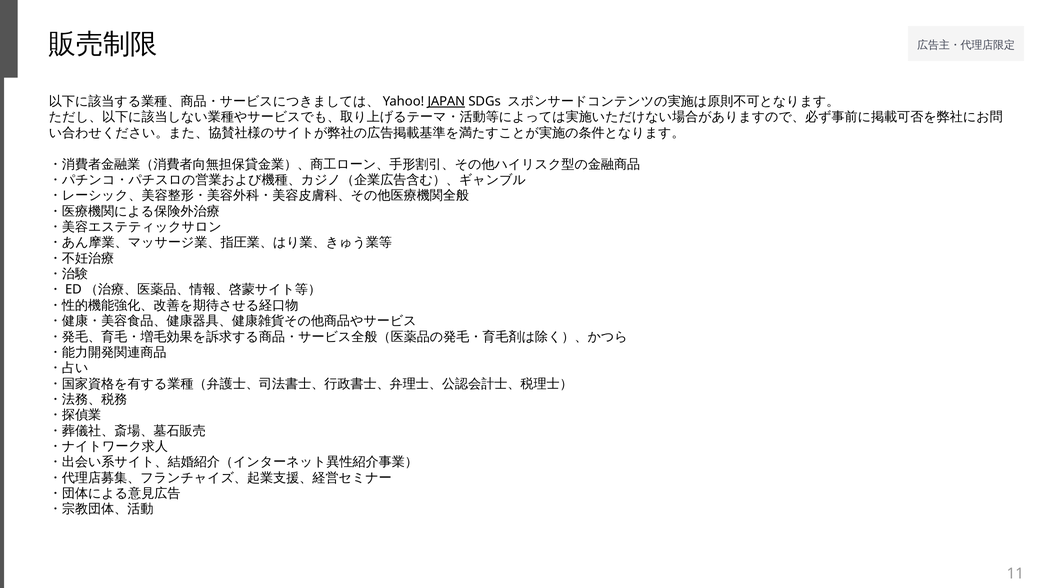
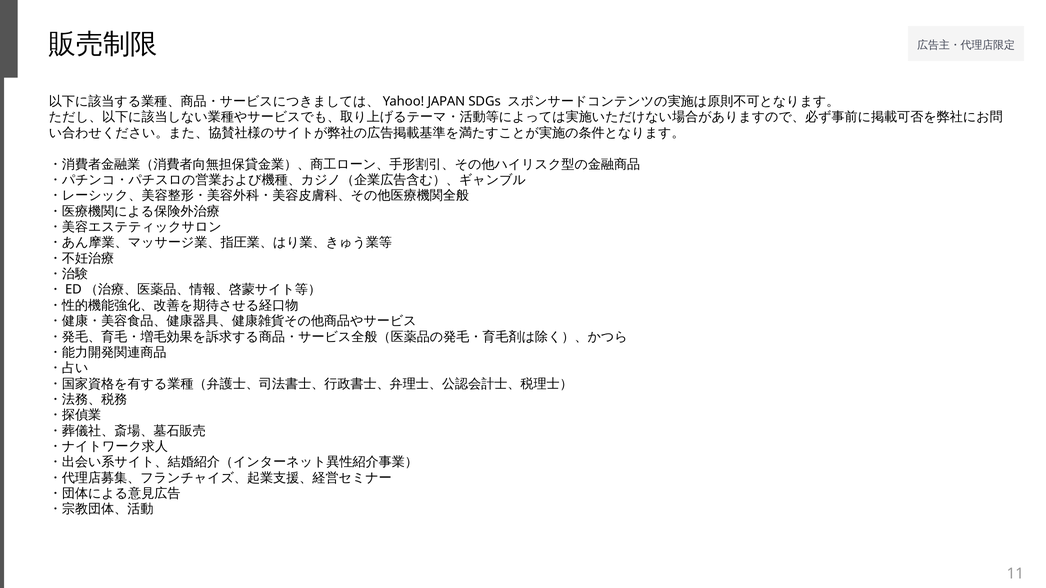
JAPAN underline: present -> none
